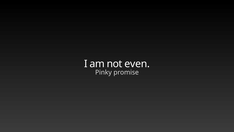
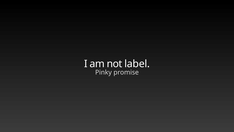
even: even -> label
